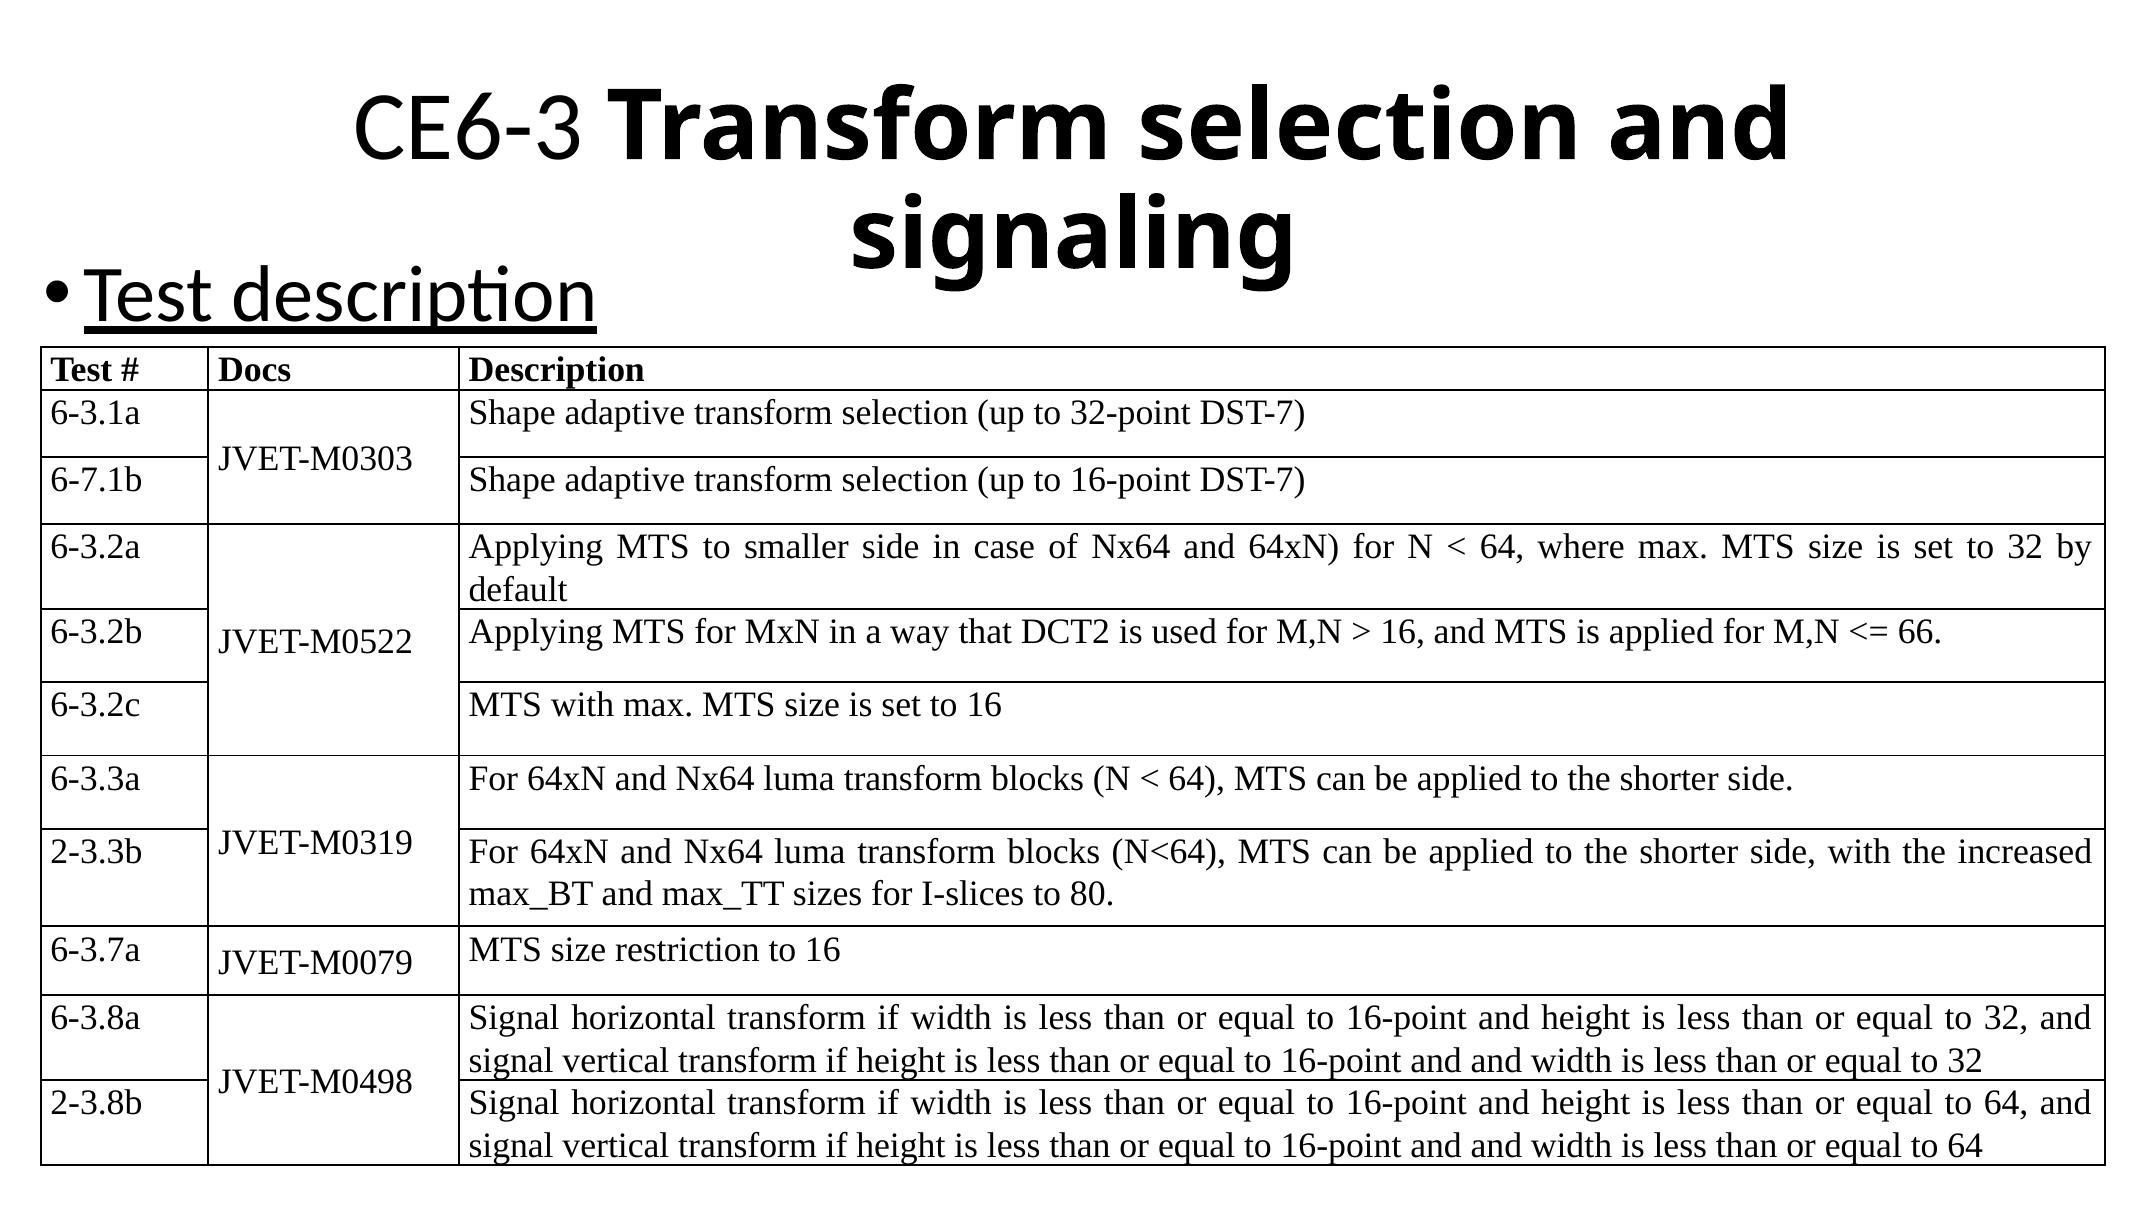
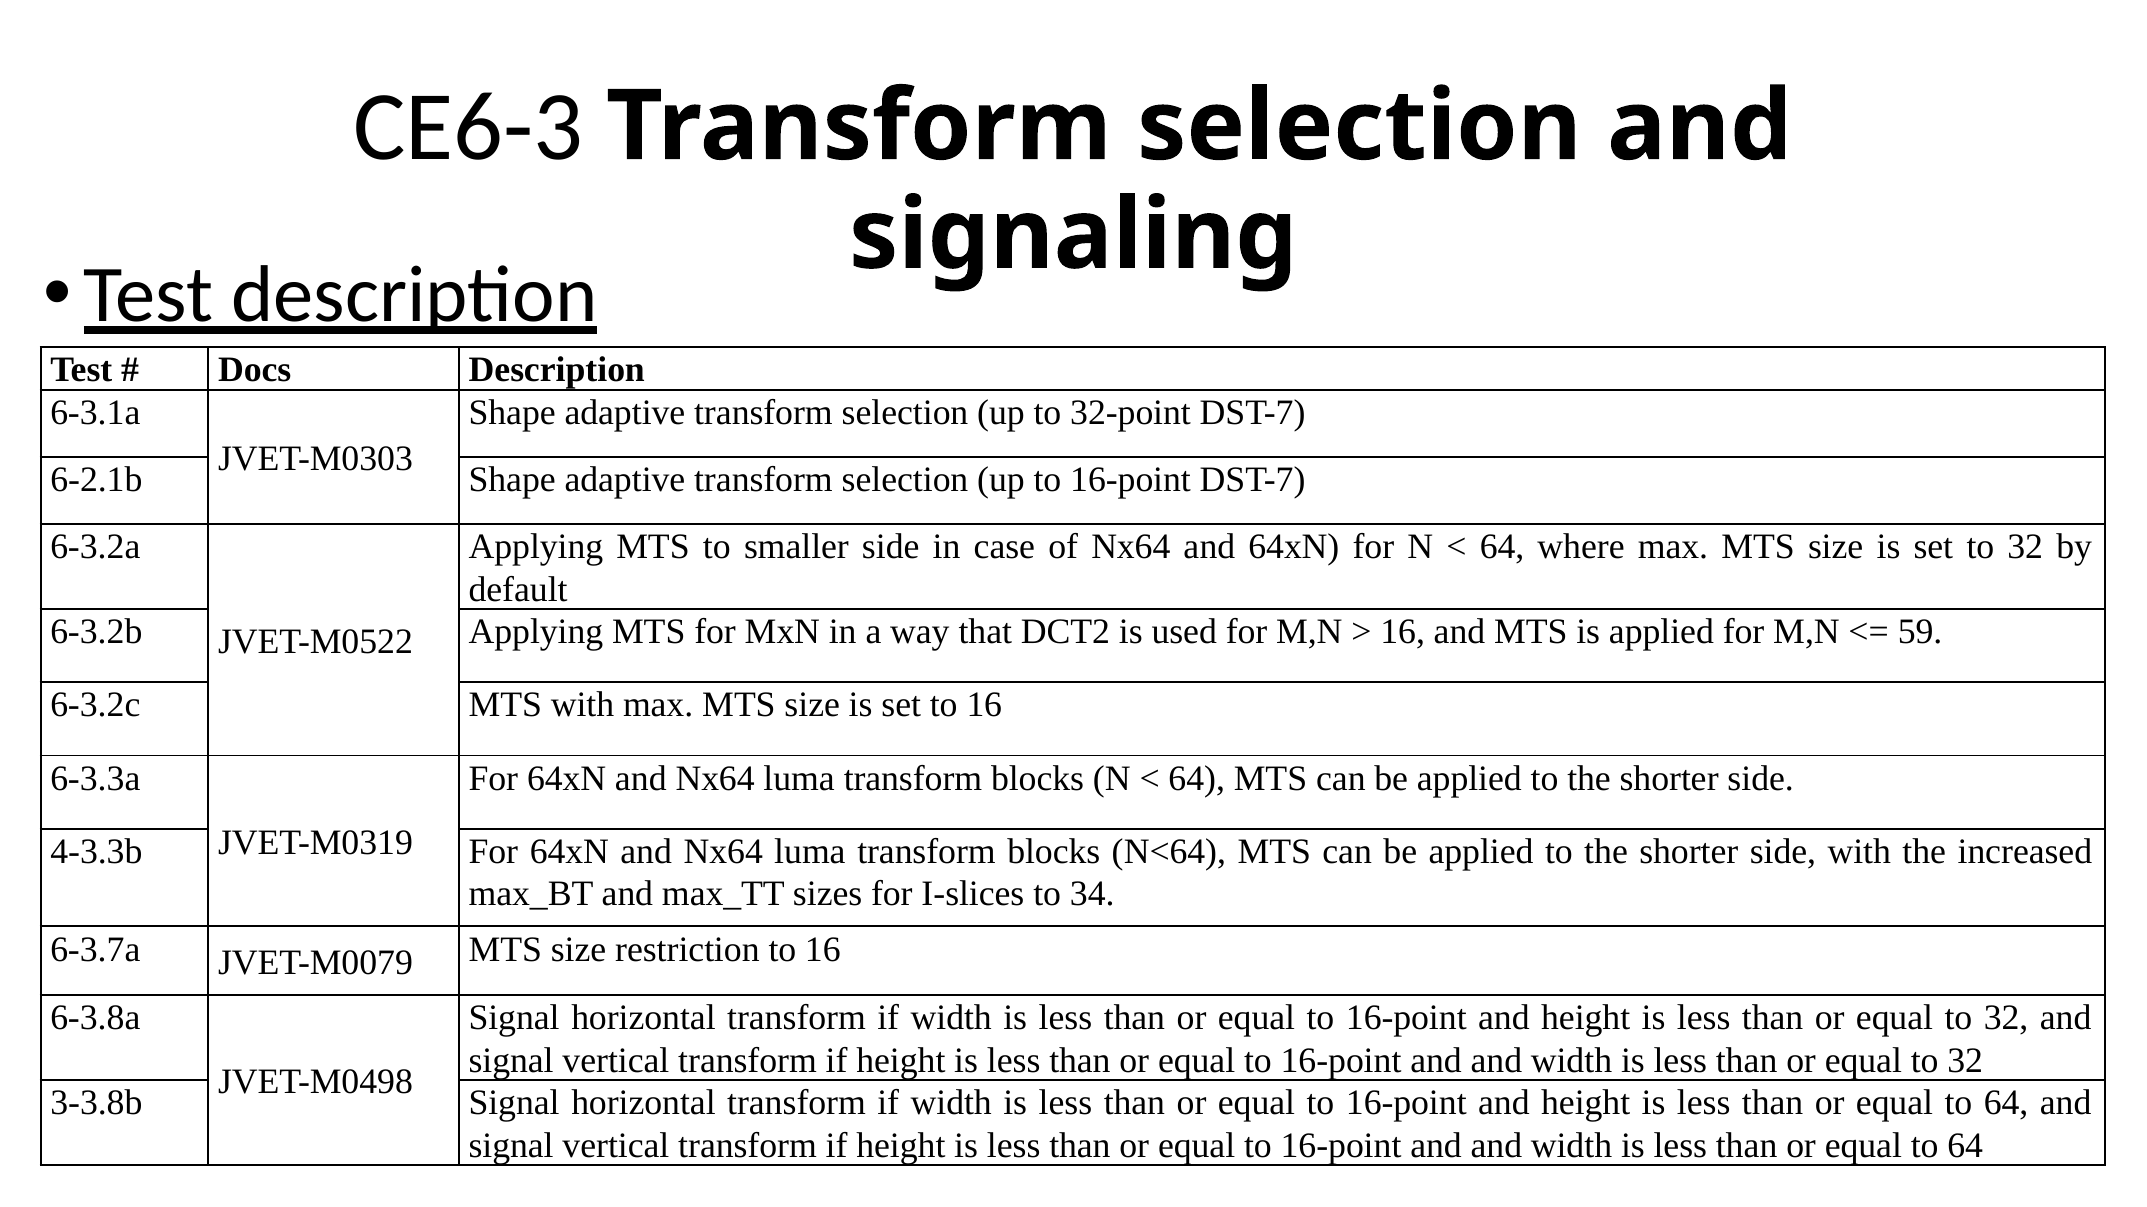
6-7.1b: 6-7.1b -> 6-2.1b
66: 66 -> 59
2-3.3b: 2-3.3b -> 4-3.3b
80: 80 -> 34
2-3.8b: 2-3.8b -> 3-3.8b
